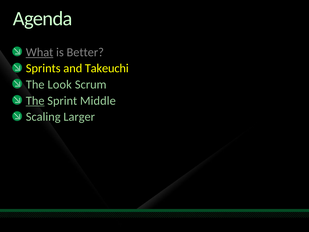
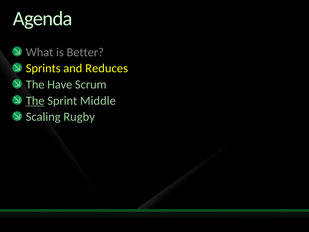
What underline: present -> none
Takeuchi: Takeuchi -> Reduces
Look: Look -> Have
Larger: Larger -> Rugby
